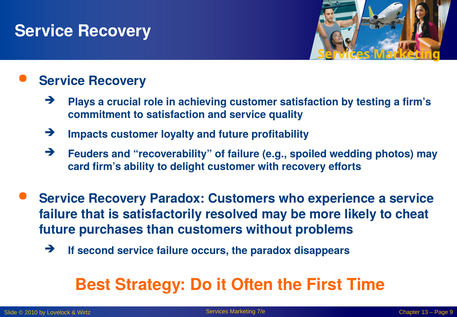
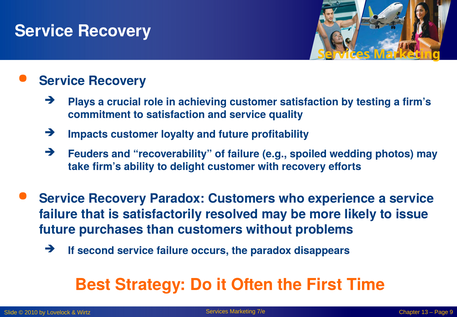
card: card -> take
cheat: cheat -> issue
